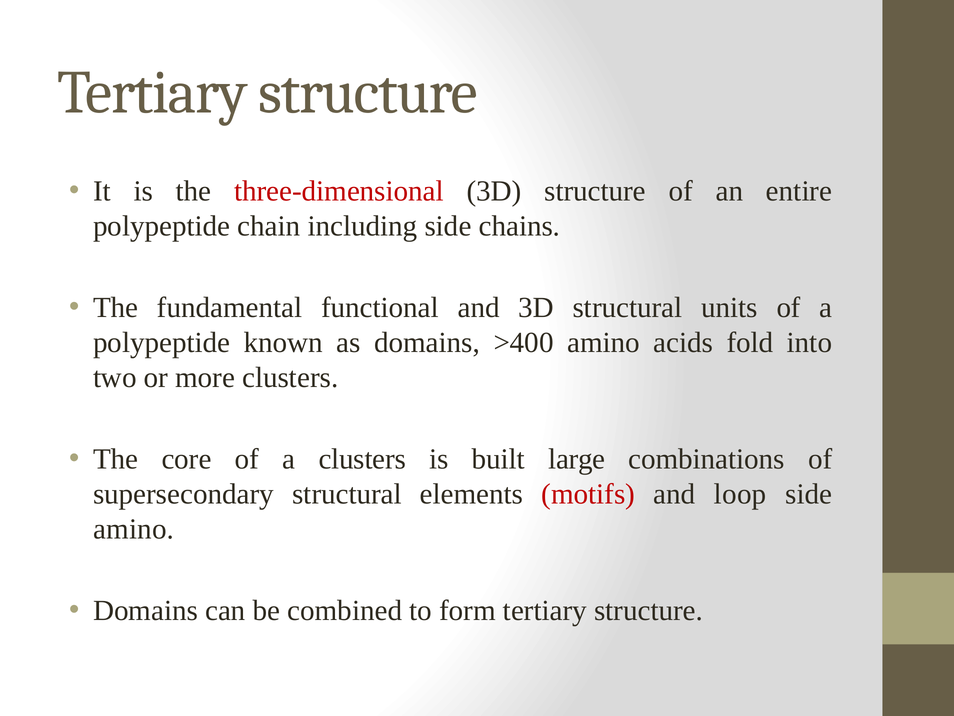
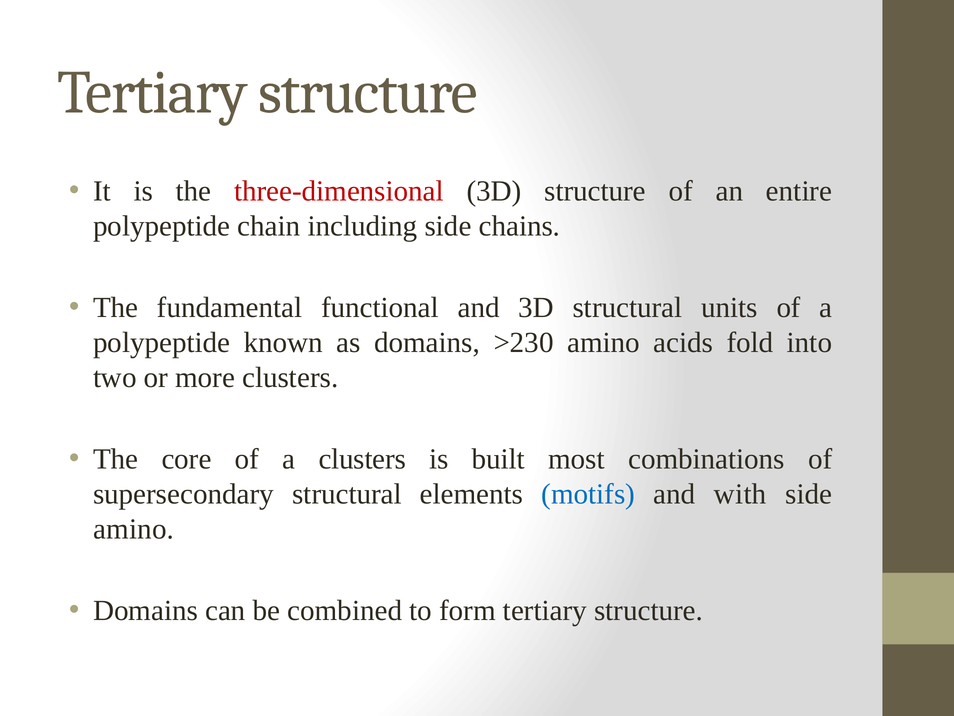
>400: >400 -> >230
large: large -> most
motifs colour: red -> blue
loop: loop -> with
